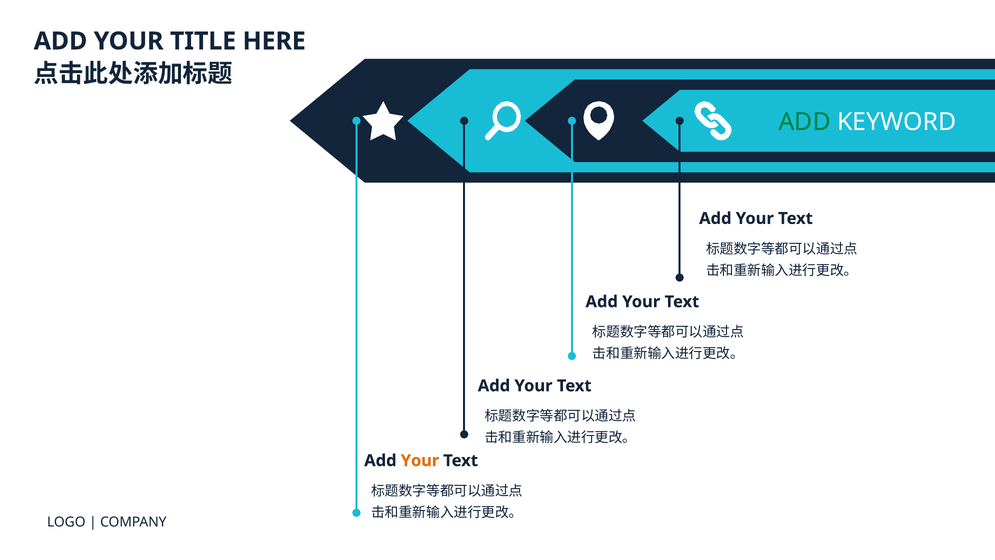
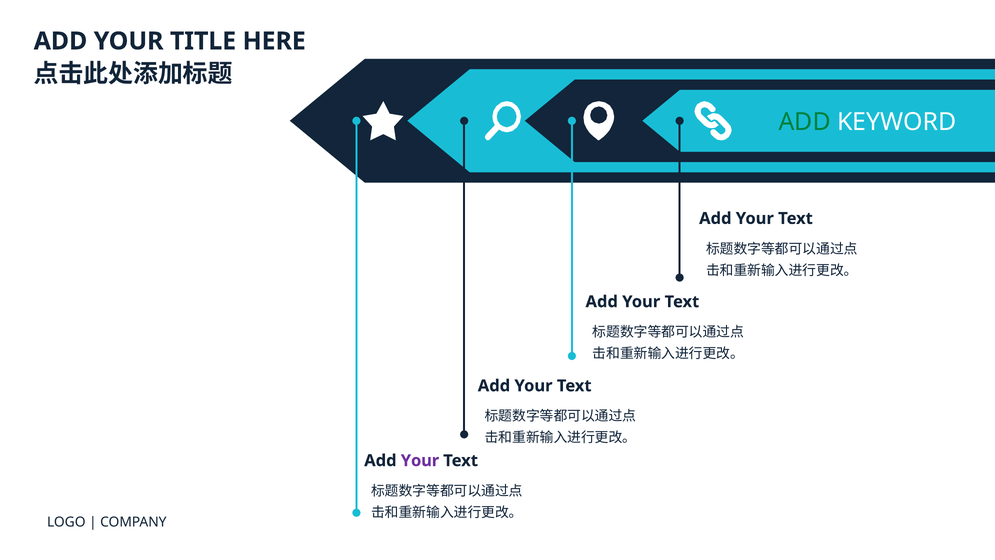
Your at (420, 460) colour: orange -> purple
